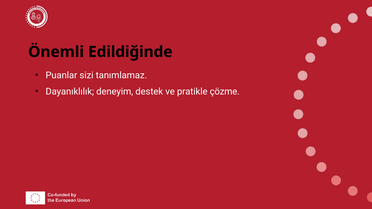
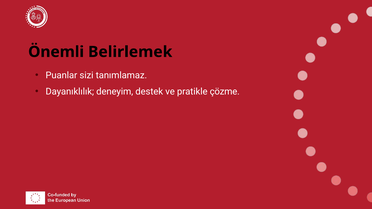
Edildiğinde: Edildiğinde -> Belirlemek
